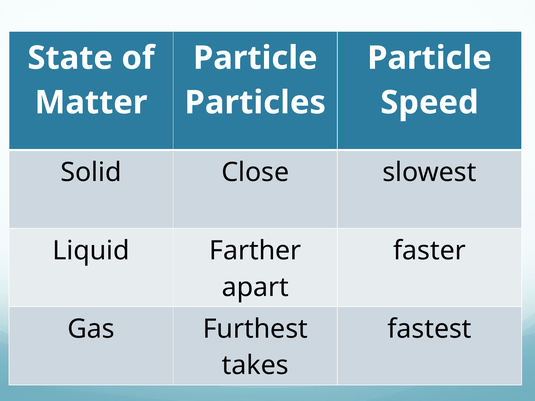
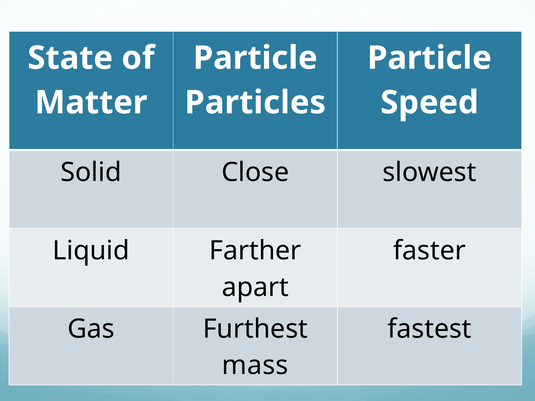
takes: takes -> mass
